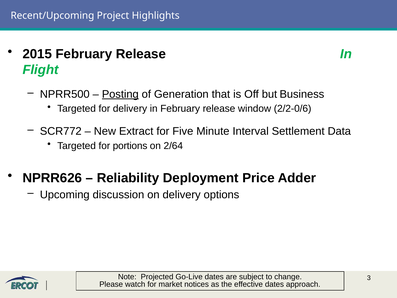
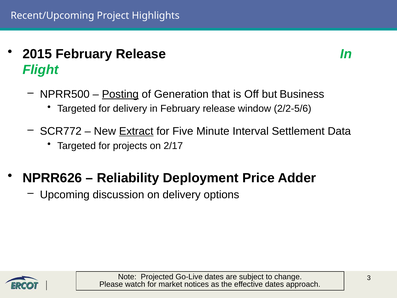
2/2-0/6: 2/2-0/6 -> 2/2-5/6
Extract underline: none -> present
portions: portions -> projects
2/64: 2/64 -> 2/17
